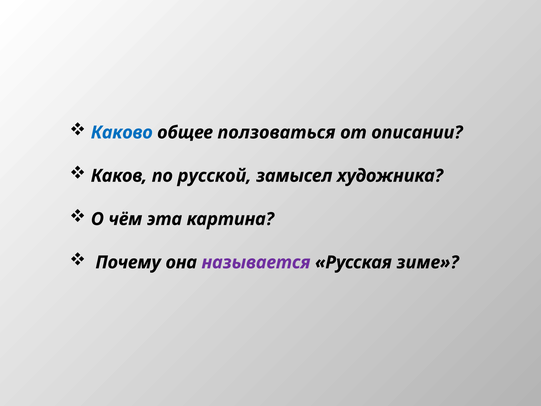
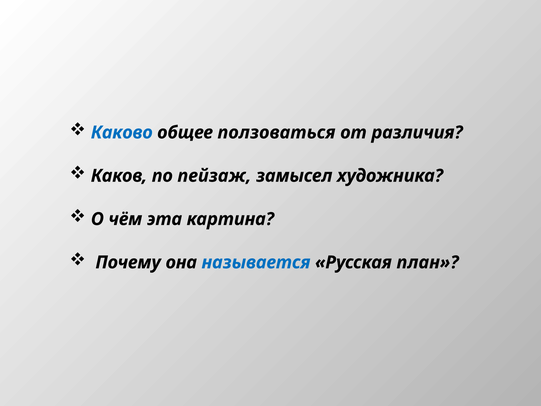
описании: описании -> различия
русской: русской -> пейзаж
называется colour: purple -> blue
зиме: зиме -> план
